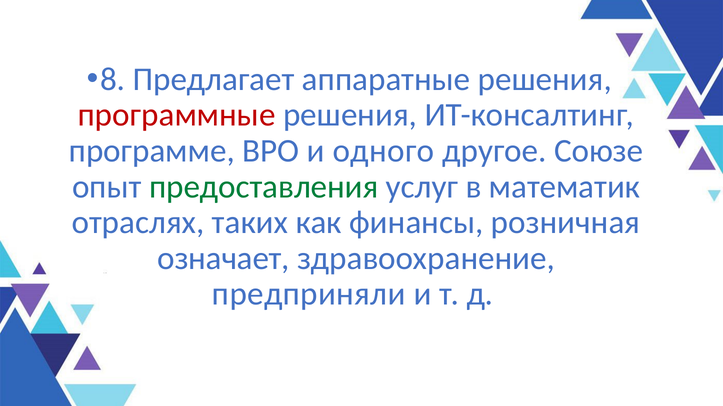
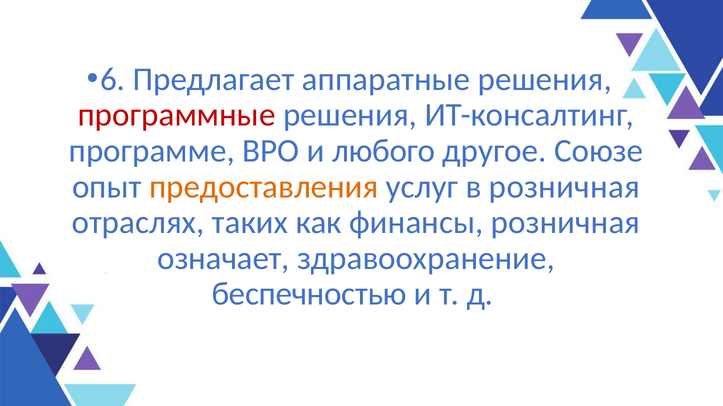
8: 8 -> 6
одного: одного -> любого
предоставления colour: green -> orange
в математик: математик -> розничная
предприняли: предприняли -> беспечностью
